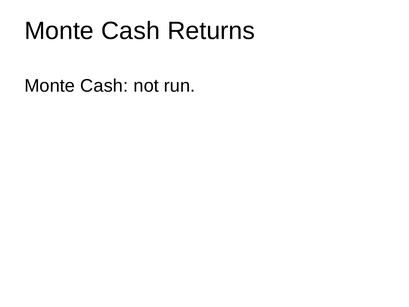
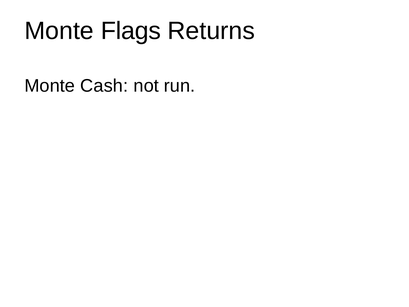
Cash at (131, 31): Cash -> Flags
